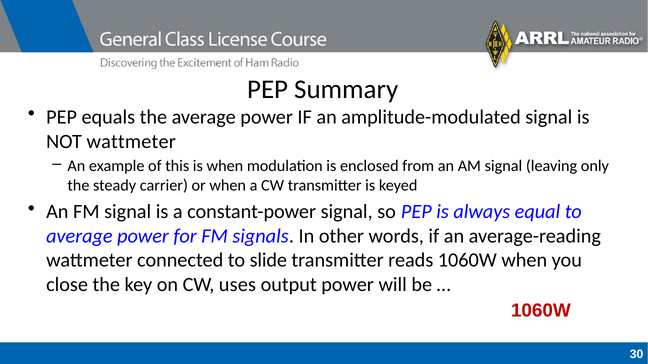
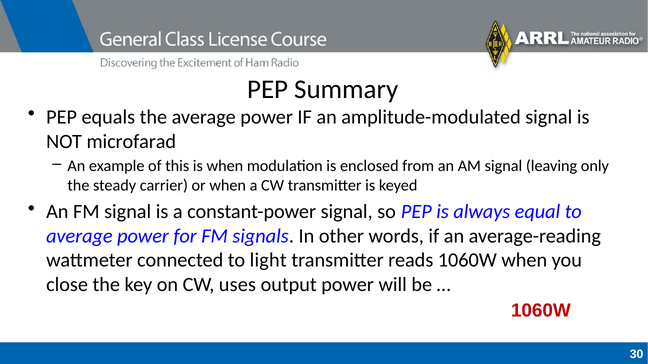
NOT wattmeter: wattmeter -> microfarad
slide: slide -> light
